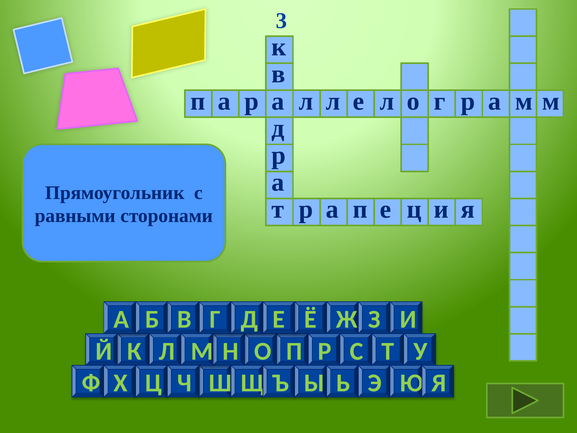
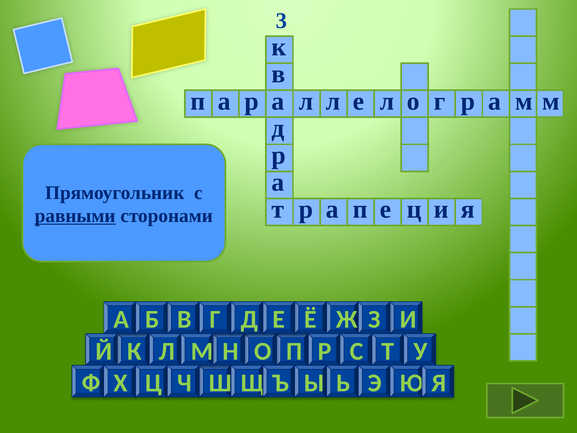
равными underline: none -> present
